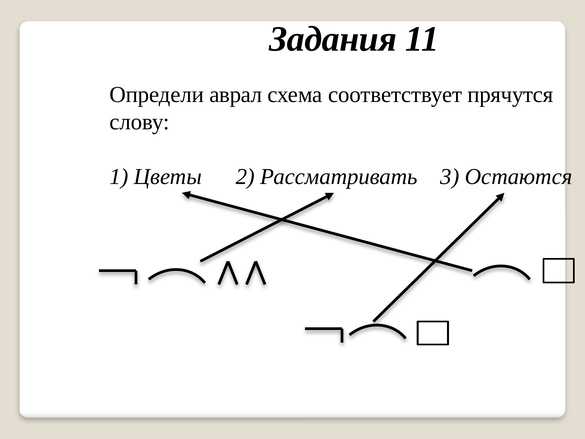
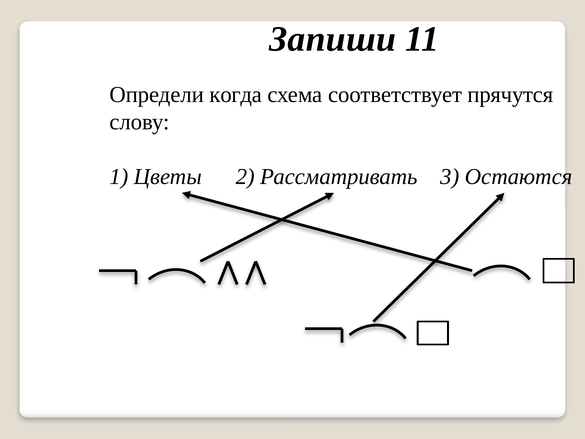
Задания: Задания -> Запиши
аврал: аврал -> когда
